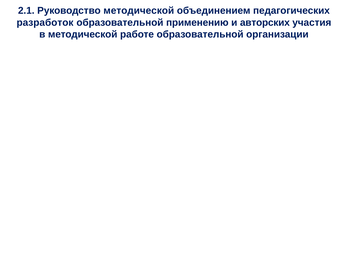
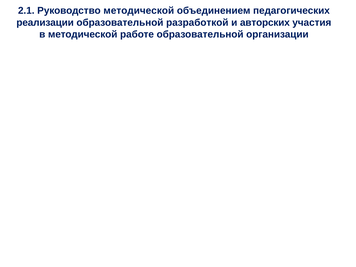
разработок: разработок -> реализации
применению: применению -> разработкой
